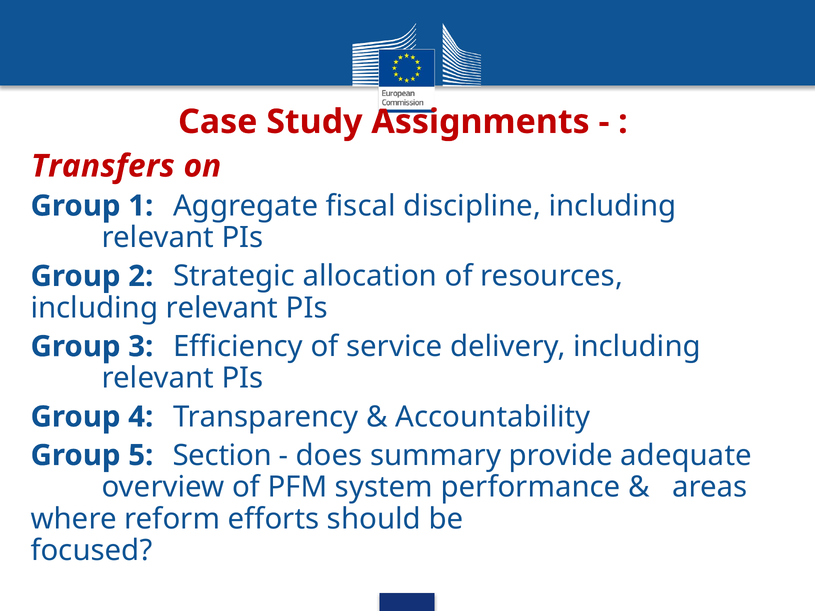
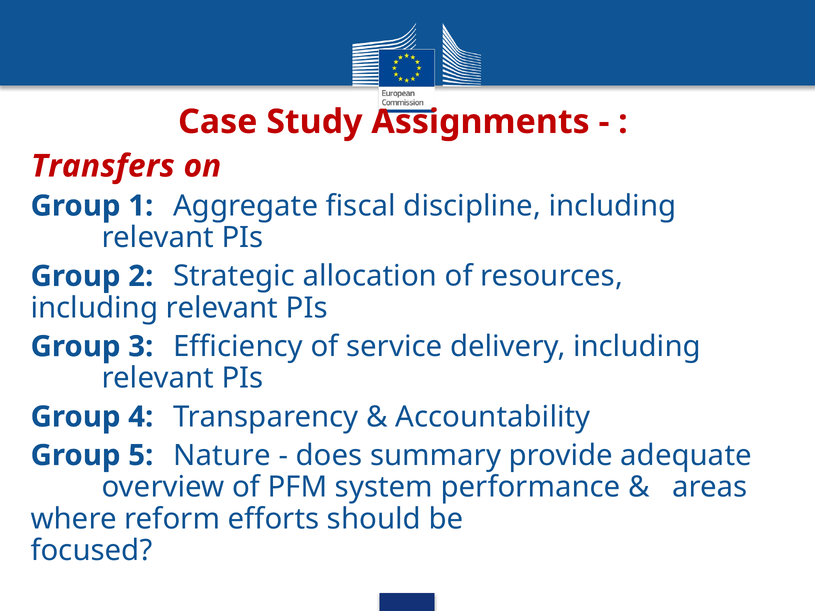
Section: Section -> Nature
